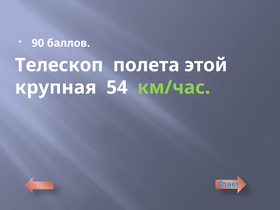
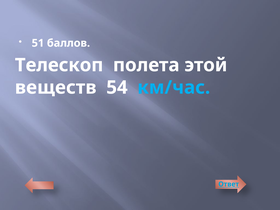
90: 90 -> 51
крупная: крупная -> веществ
км/час colour: light green -> light blue
